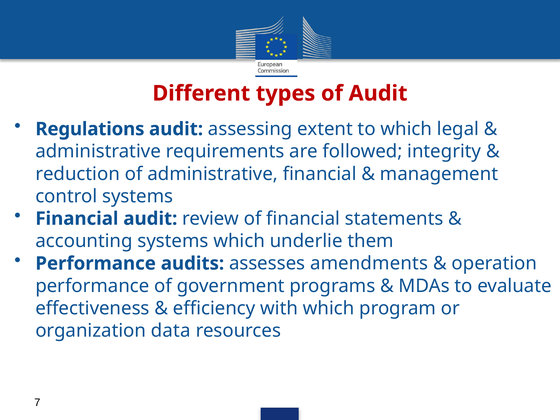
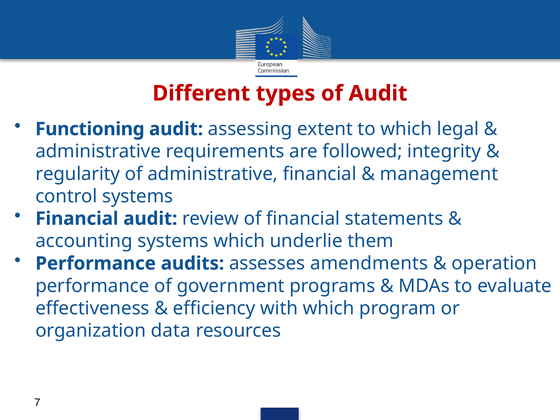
Regulations: Regulations -> Functioning
reduction: reduction -> regularity
